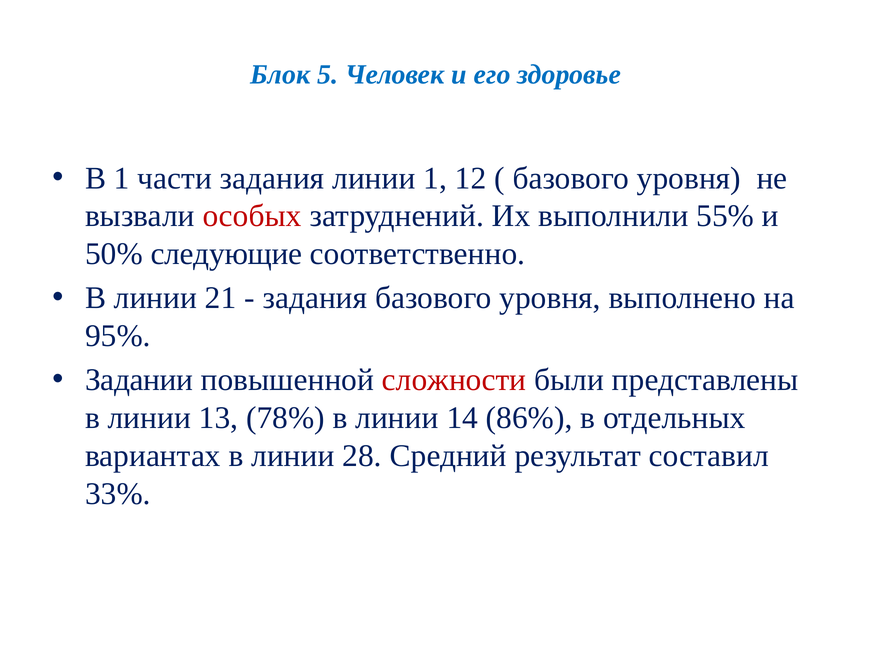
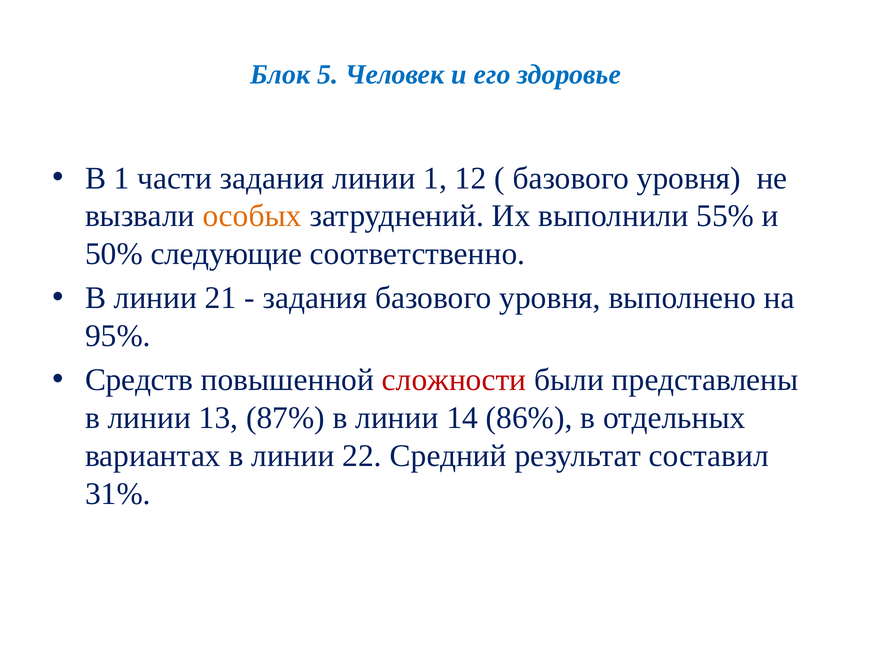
особых colour: red -> orange
Задании: Задании -> Средств
78%: 78% -> 87%
28: 28 -> 22
33%: 33% -> 31%
